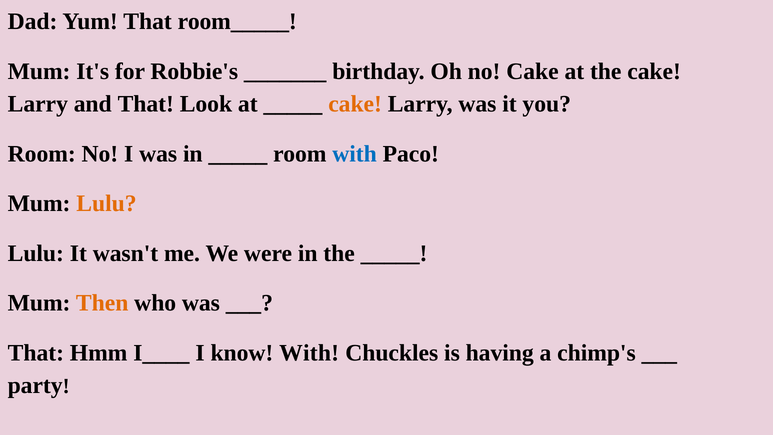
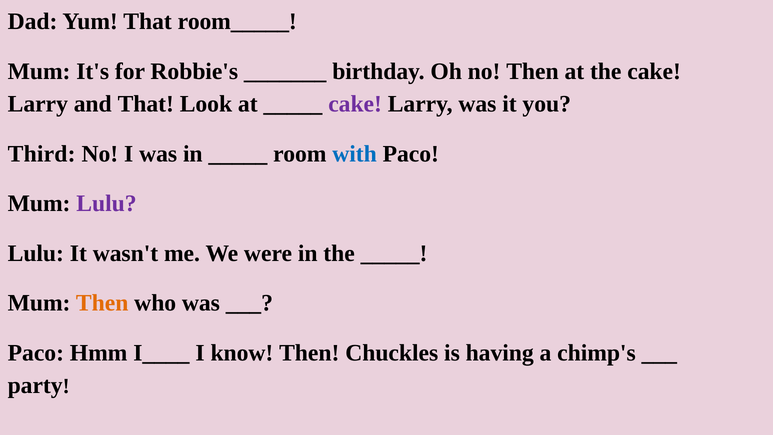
no Cake: Cake -> Then
cake at (355, 104) colour: orange -> purple
Room at (42, 154): Room -> Third
Lulu at (106, 203) colour: orange -> purple
That at (36, 353): That -> Paco
know With: With -> Then
